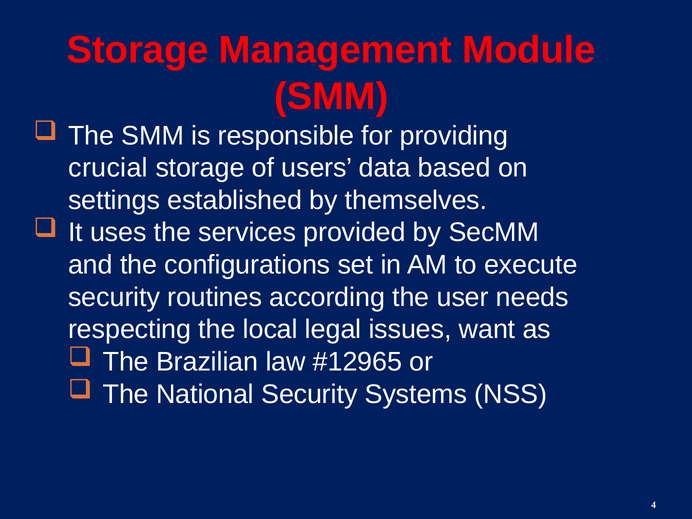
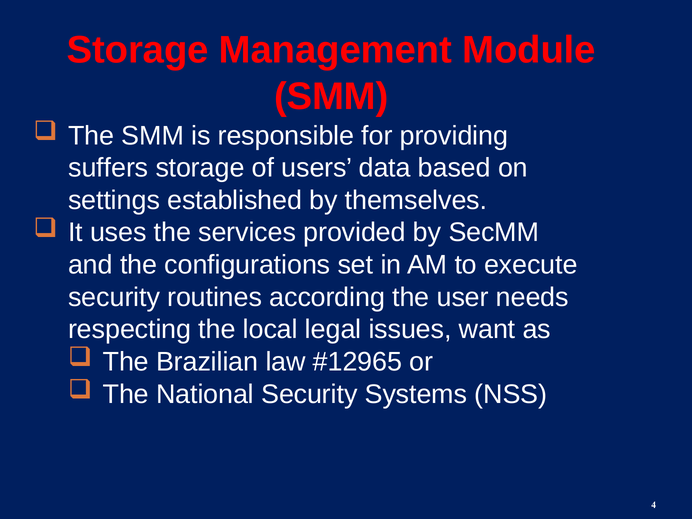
crucial: crucial -> suffers
